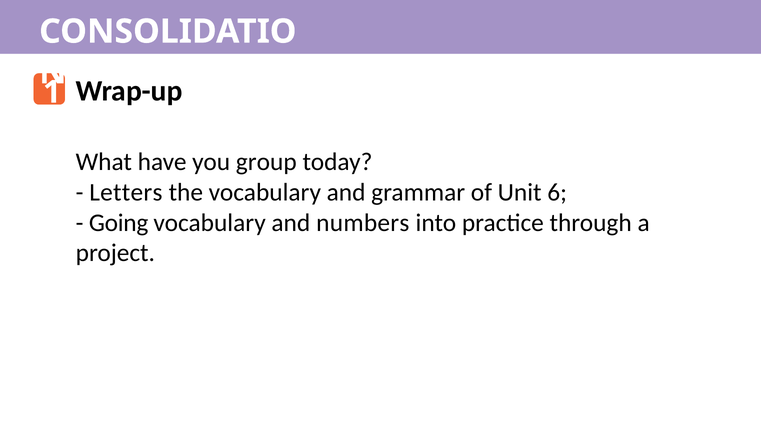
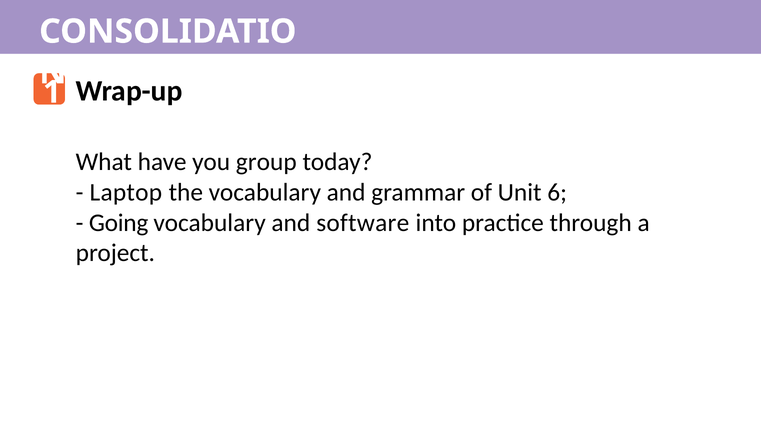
Letters: Letters -> Laptop
numbers: numbers -> software
